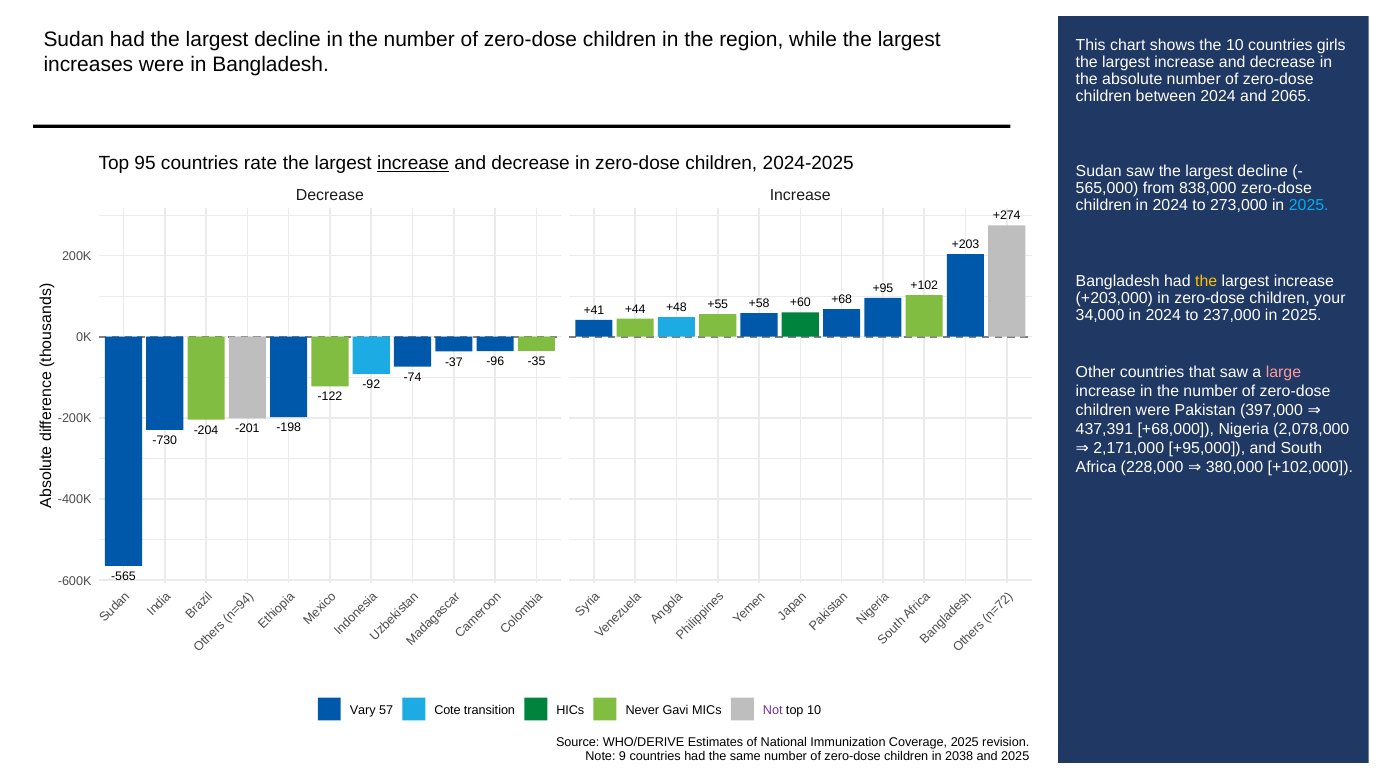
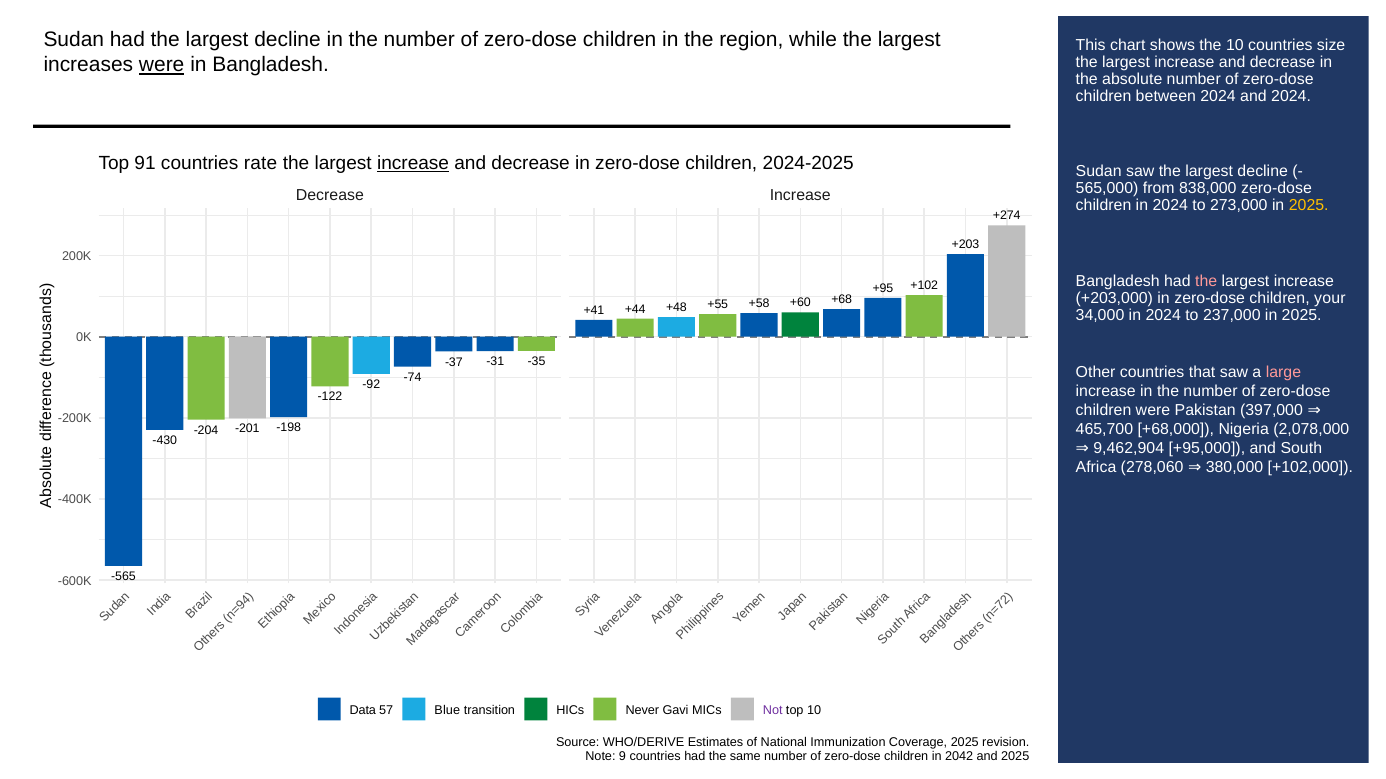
girls: girls -> size
were at (162, 65) underline: none -> present
and 2065: 2065 -> 2024
95: 95 -> 91
2025 at (1309, 206) colour: light blue -> yellow
the at (1206, 281) colour: yellow -> pink
-96: -96 -> -31
437,391: 437,391 -> 465,700
-730: -730 -> -430
2,171,000: 2,171,000 -> 9,462,904
228,000: 228,000 -> 278,060
Vary: Vary -> Data
Cote: Cote -> Blue
2038: 2038 -> 2042
